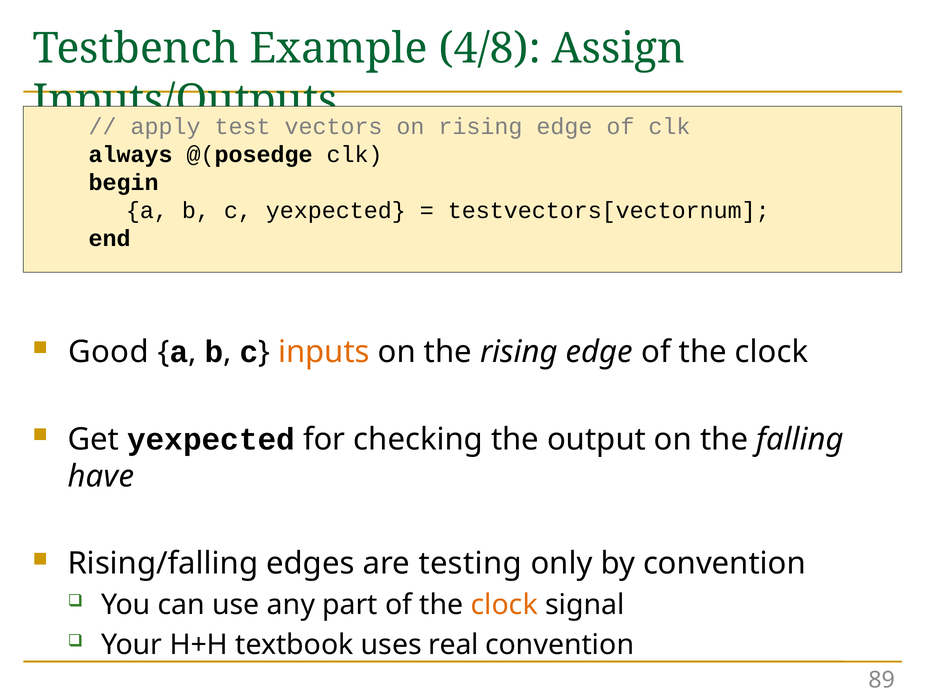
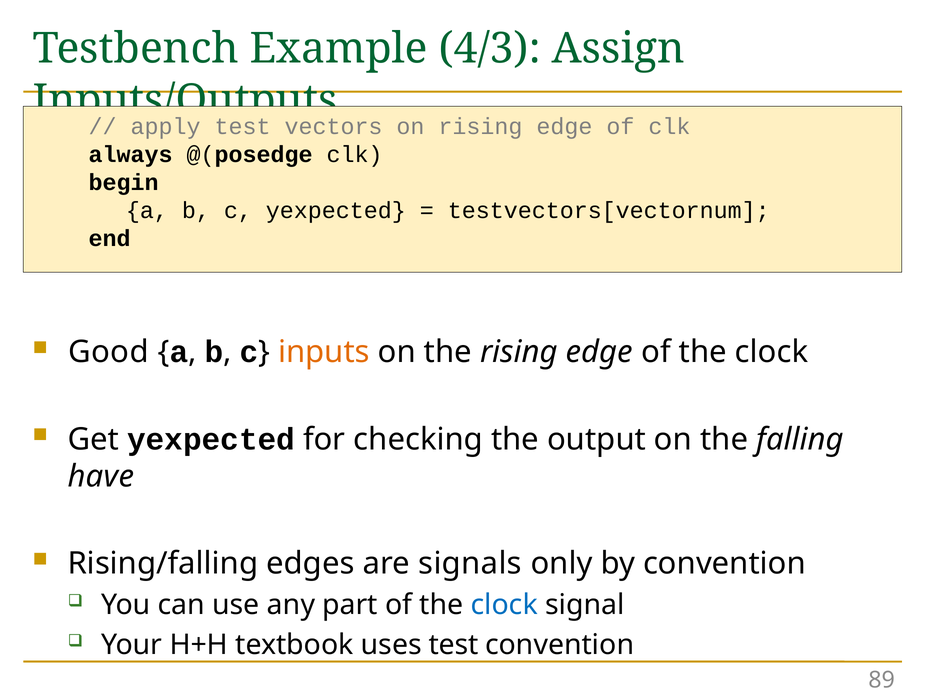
4/8: 4/8 -> 4/3
testing: testing -> signals
clock at (504, 605) colour: orange -> blue
uses real: real -> test
